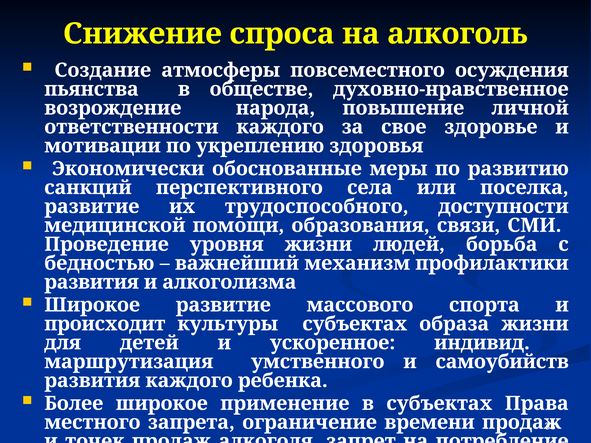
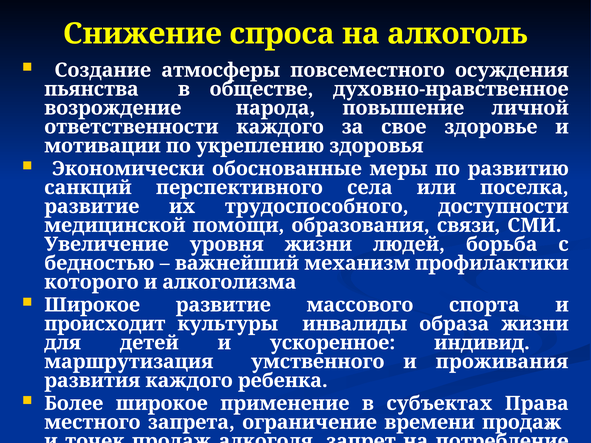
Проведение: Проведение -> Увеличение
развития at (92, 282): развития -> которого
культуры субъектах: субъектах -> инвалиды
самоубийств: самоубийств -> проживания
